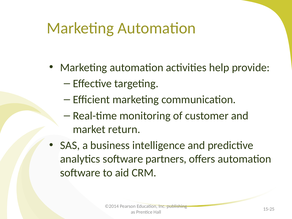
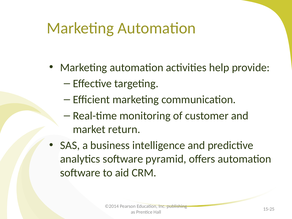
partners: partners -> pyramid
